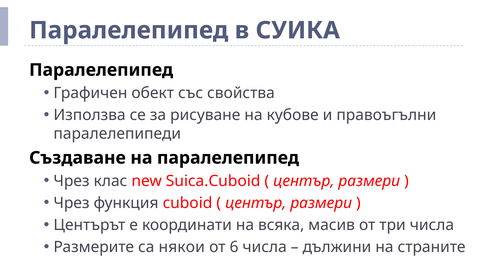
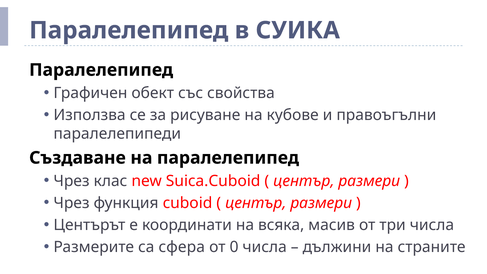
някои: някои -> сфера
6: 6 -> 0
